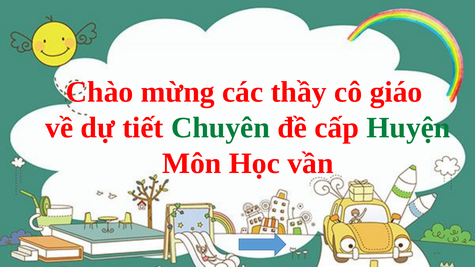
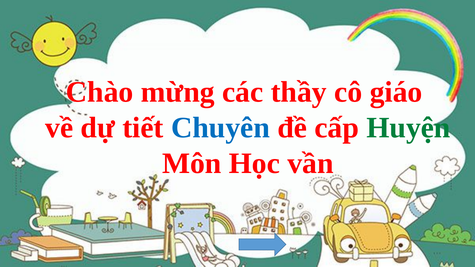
Chuyên colour: green -> blue
